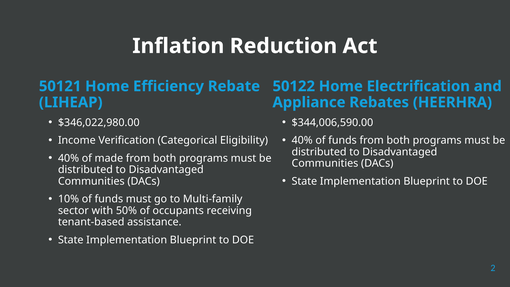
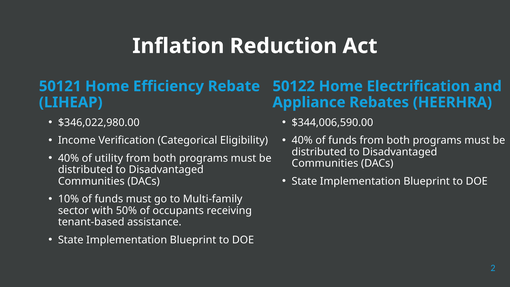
made: made -> utility
